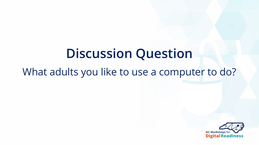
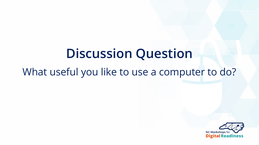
adults: adults -> useful
